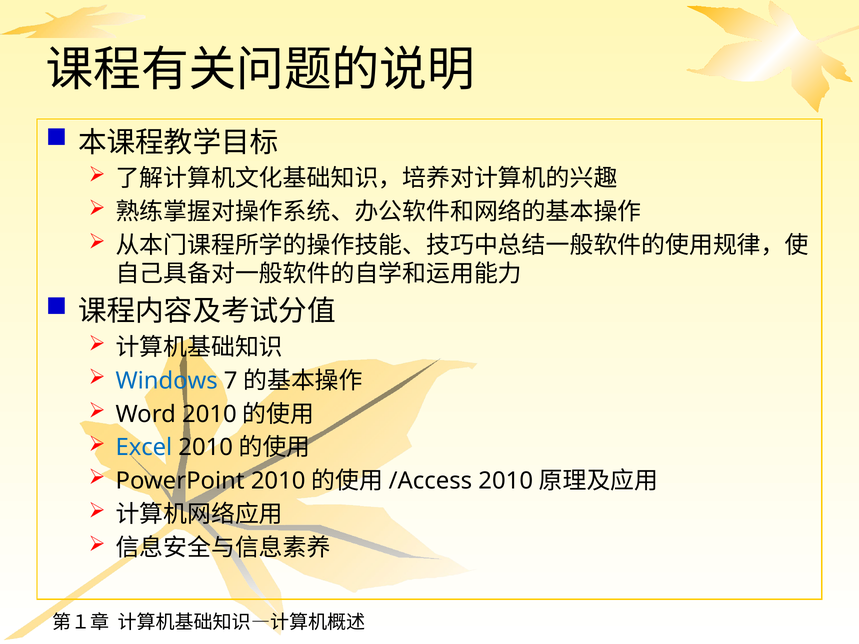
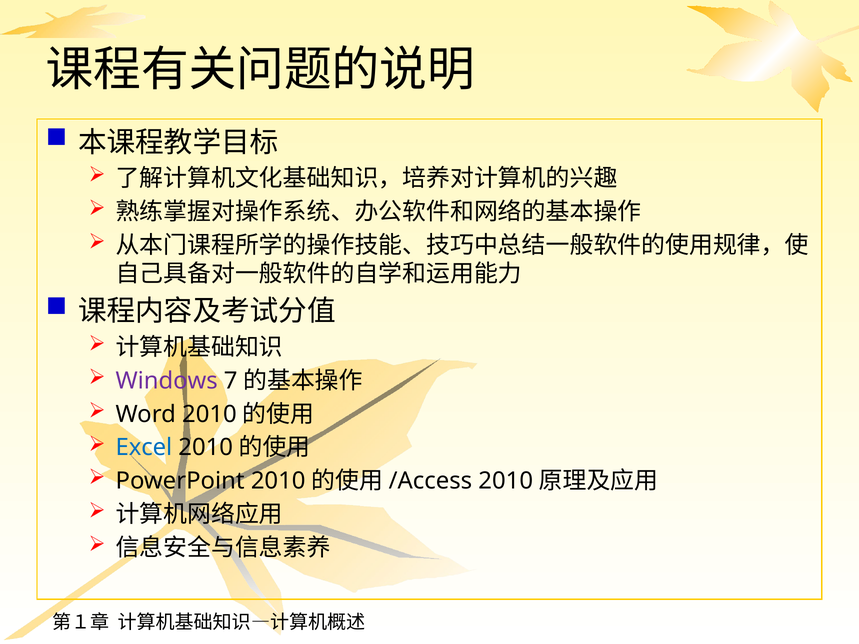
Windows colour: blue -> purple
